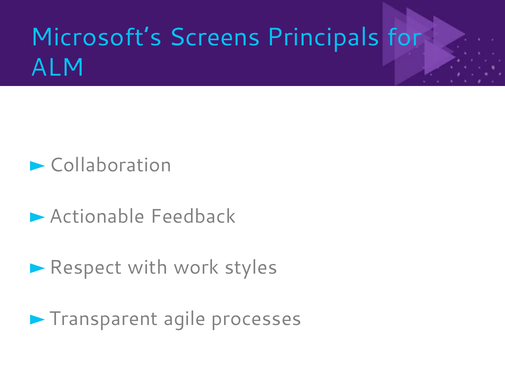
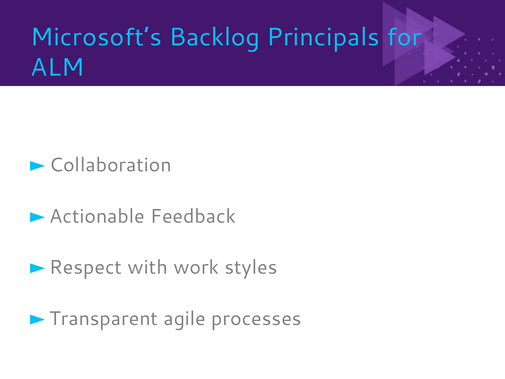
Screens: Screens -> Backlog
